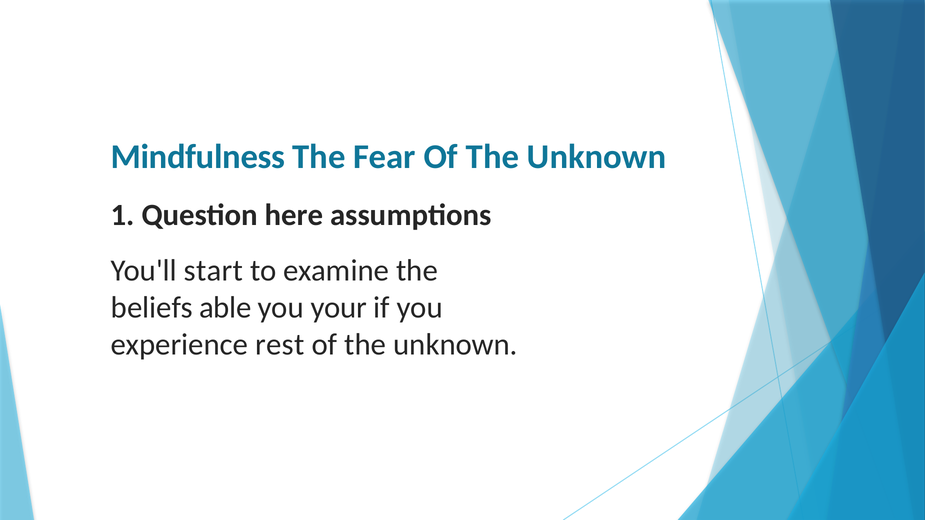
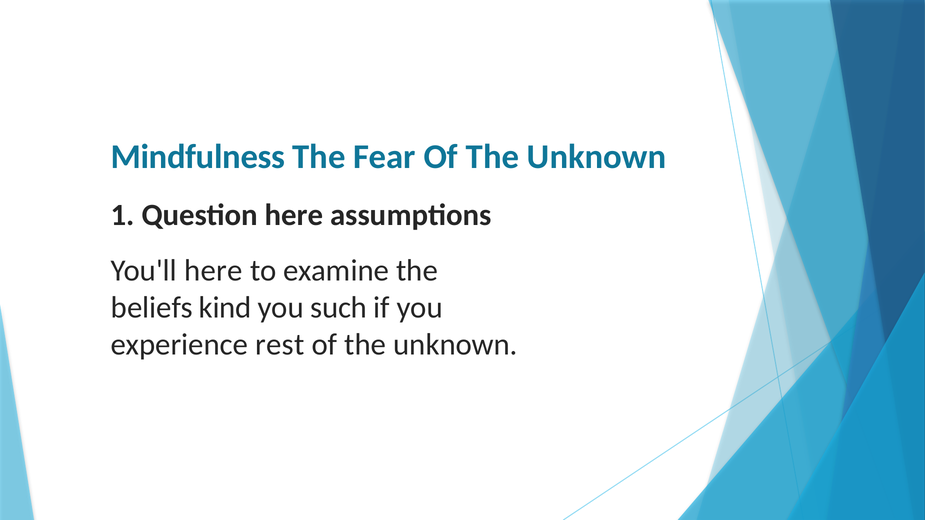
You'll start: start -> here
able: able -> kind
your: your -> such
